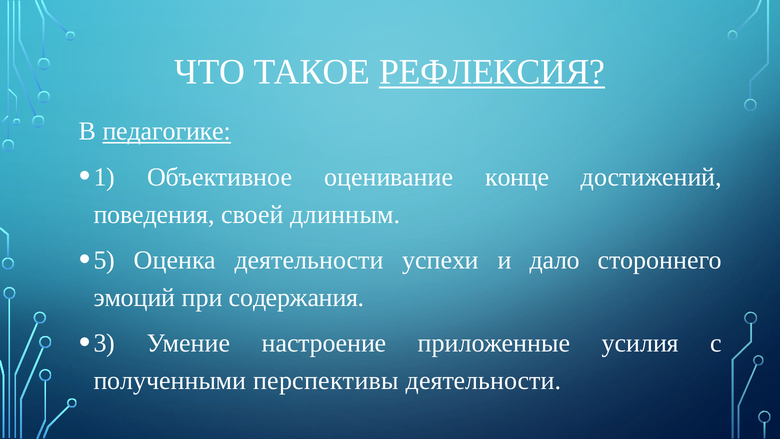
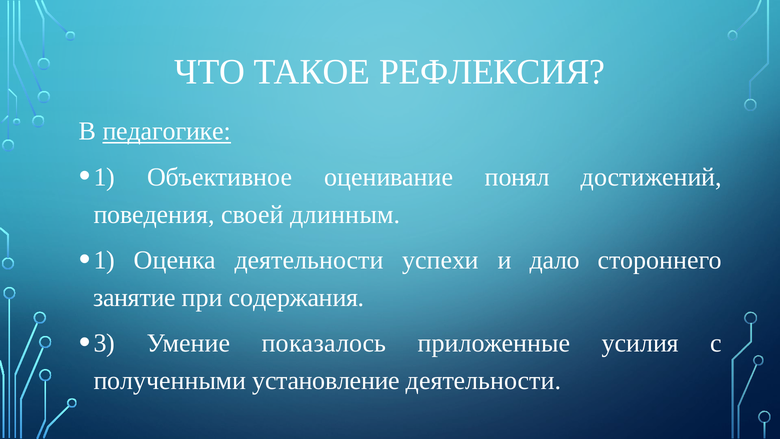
РЕФЛЕКСИЯ underline: present -> none
конце: конце -> понял
5 at (104, 260): 5 -> 1
эмоций: эмоций -> занятие
настроение: настроение -> показалось
перспективы: перспективы -> установление
